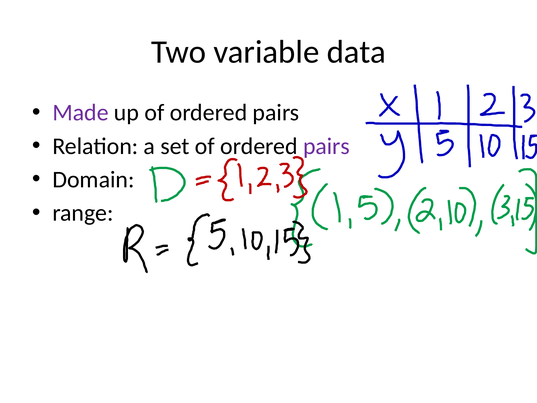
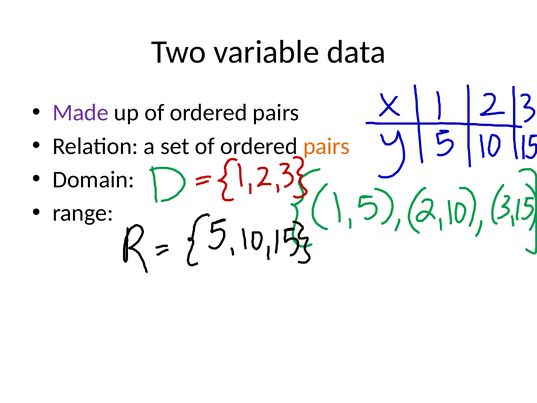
pairs at (326, 146) colour: purple -> orange
